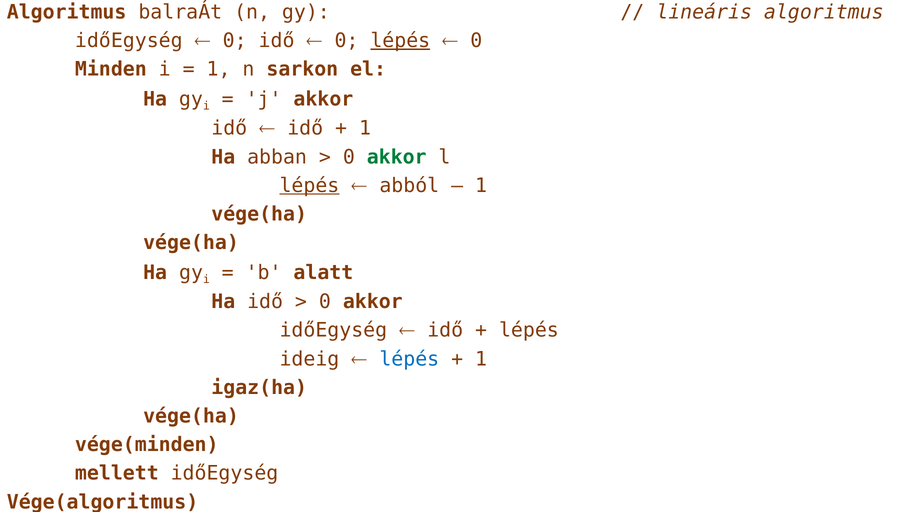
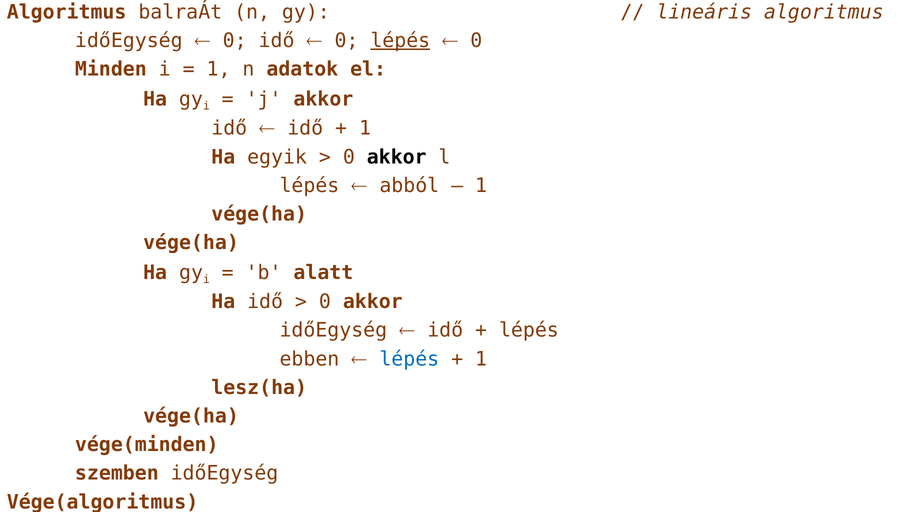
sarkon: sarkon -> adatok
abban: abban -> egyik
akkor at (397, 157) colour: green -> black
lépés at (309, 185) underline: present -> none
ideig: ideig -> ebben
igaz(ha: igaz(ha -> lesz(ha
mellett: mellett -> szemben
